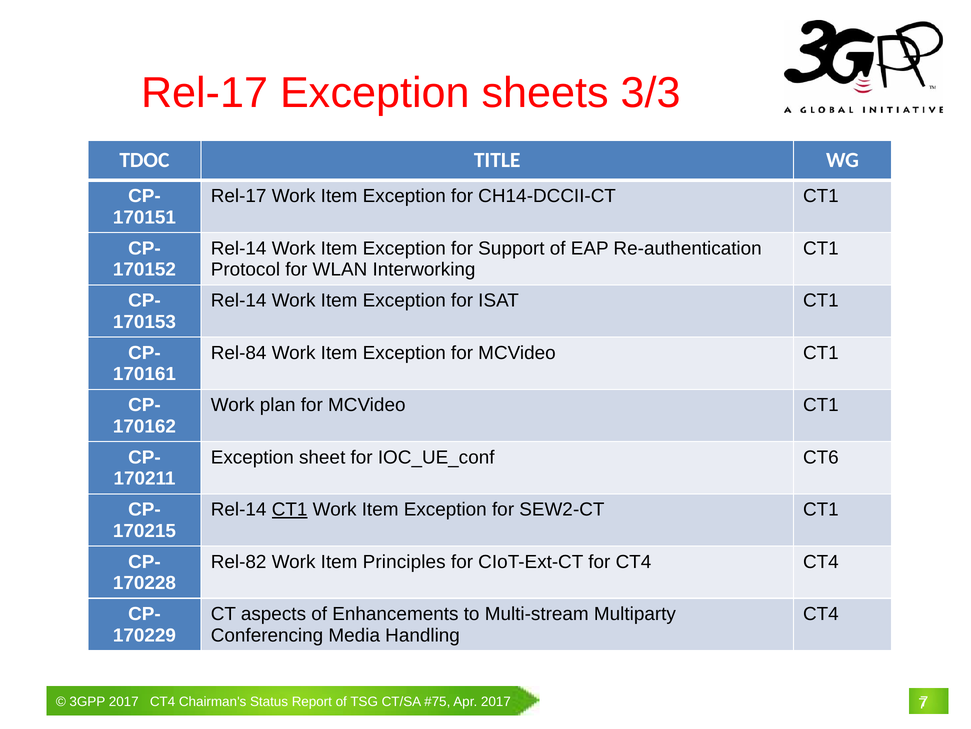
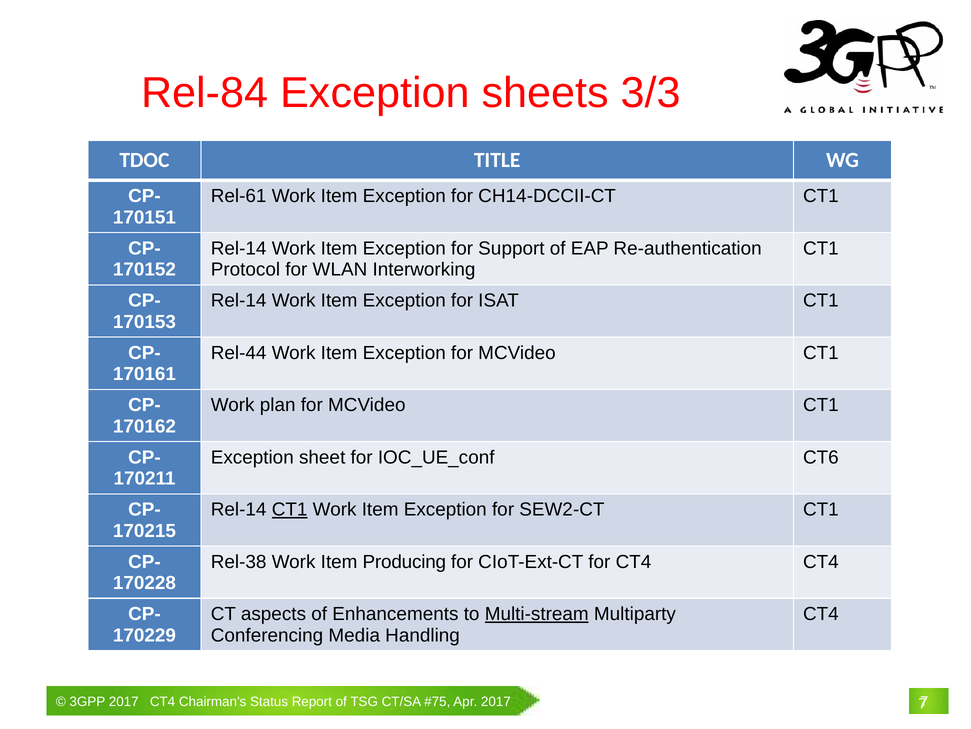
Rel-17 at (205, 93): Rel-17 -> Rel-84
Rel-17 at (239, 196): Rel-17 -> Rel-61
Rel-84: Rel-84 -> Rel-44
Rel-82: Rel-82 -> Rel-38
Principles: Principles -> Producing
Multi-stream underline: none -> present
